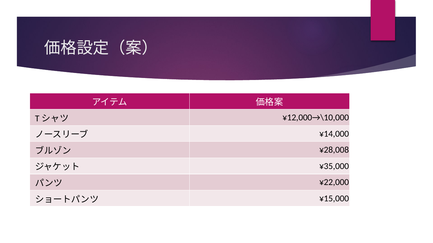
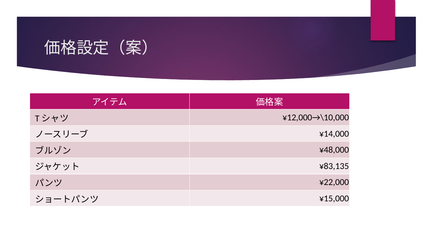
¥28,008: ¥28,008 -> ¥48,000
¥35,000: ¥35,000 -> ¥83,135
